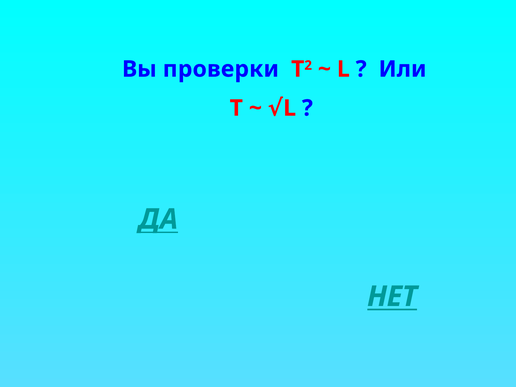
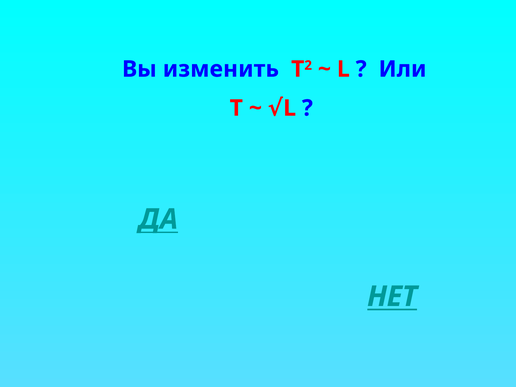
проверки: проверки -> изменить
